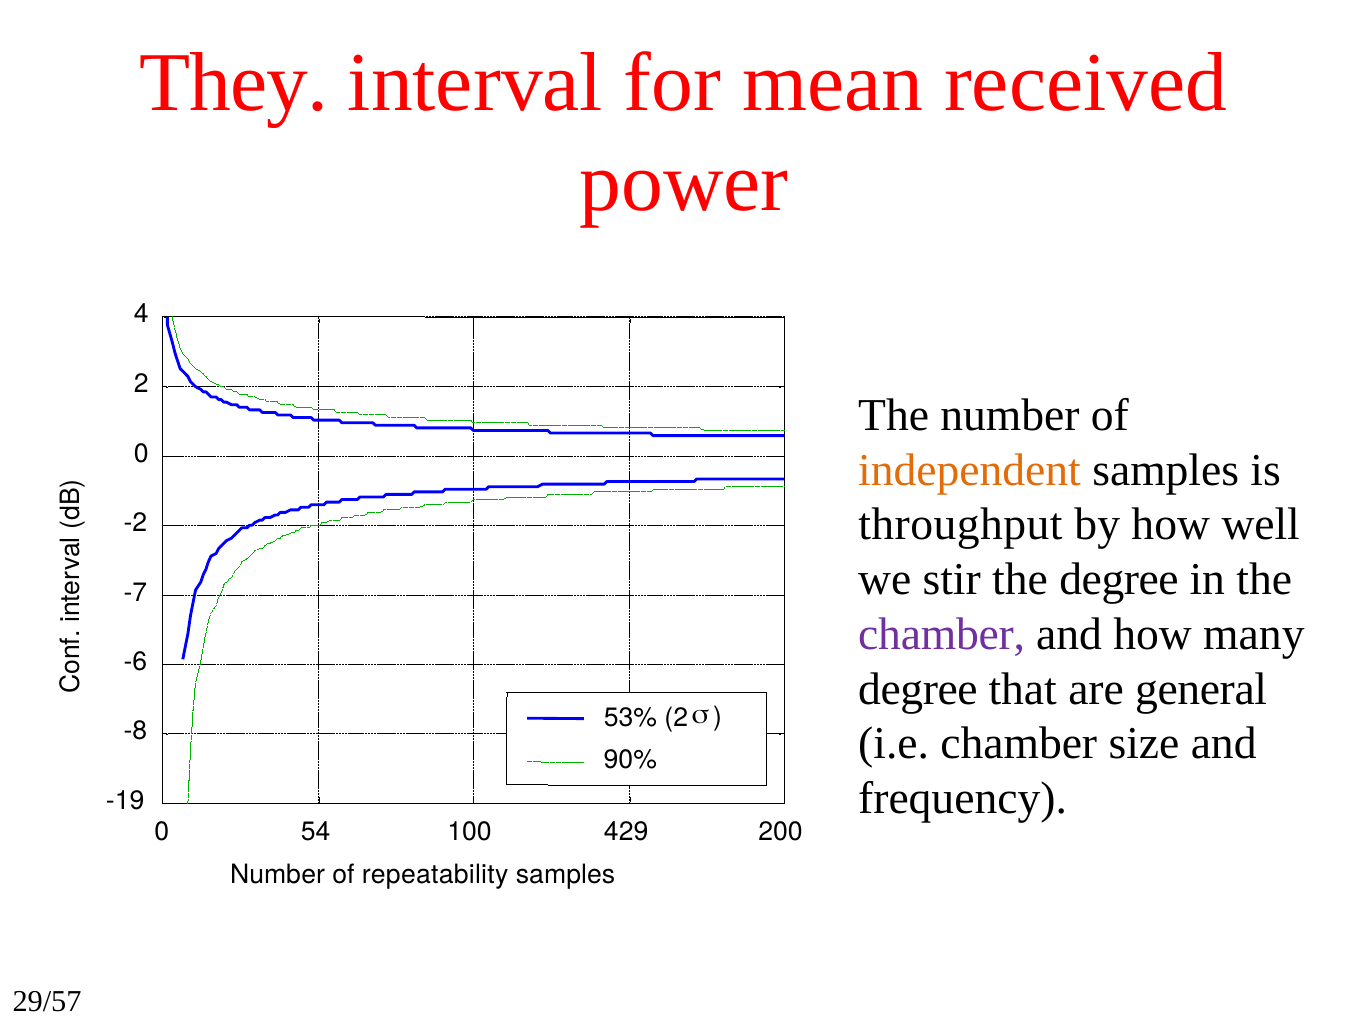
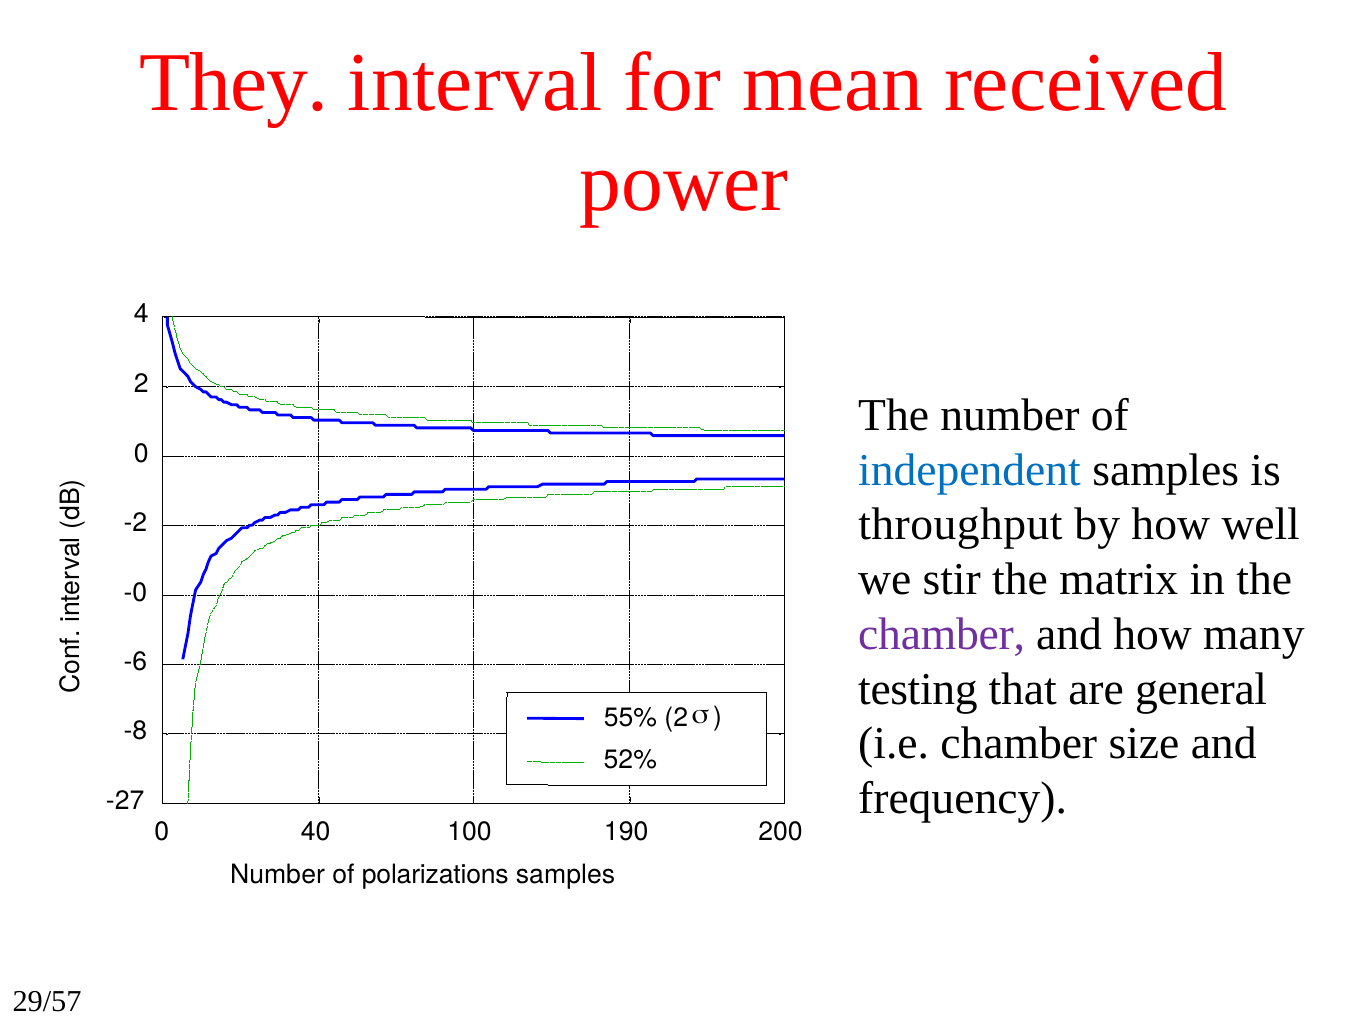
independent colour: orange -> blue
the degree: degree -> matrix
-7: -7 -> -0
degree at (918, 689): degree -> testing
53%: 53% -> 55%
90%: 90% -> 52%
-19: -19 -> -27
54: 54 -> 40
429: 429 -> 190
repeatability: repeatability -> polarizations
